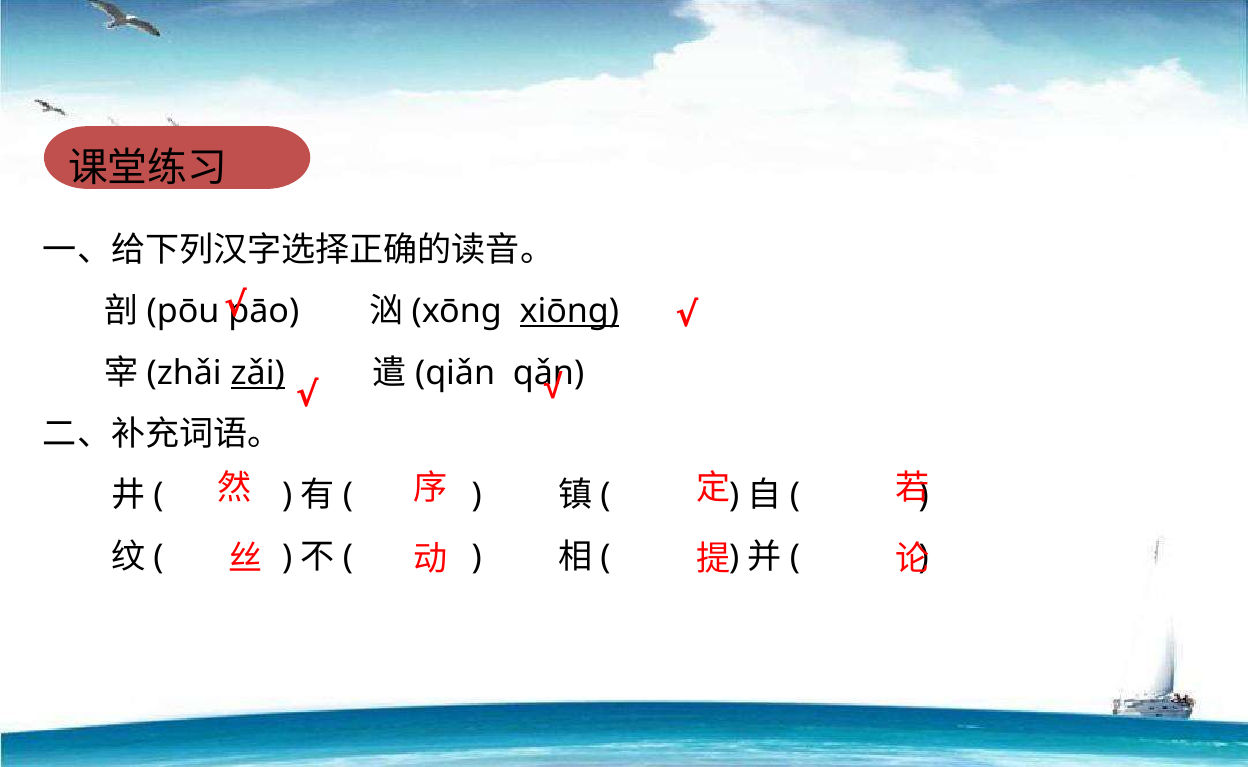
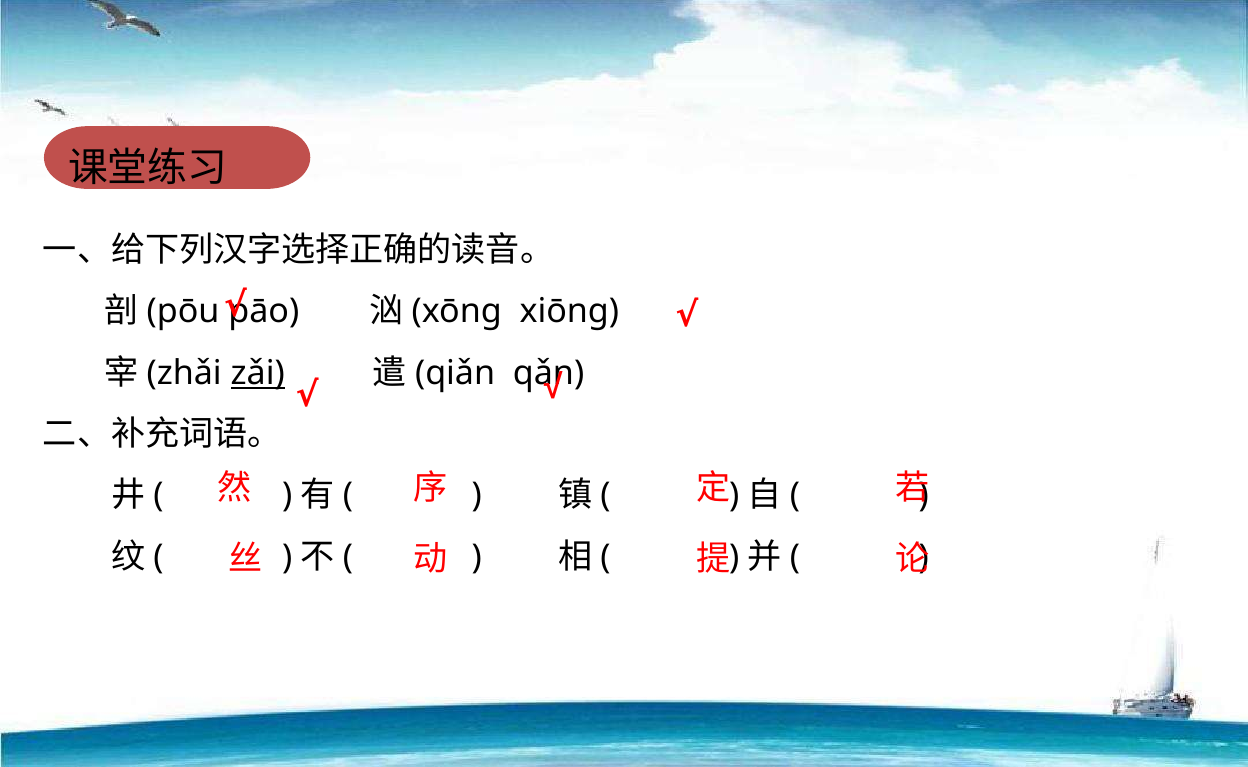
xiōnɡ underline: present -> none
